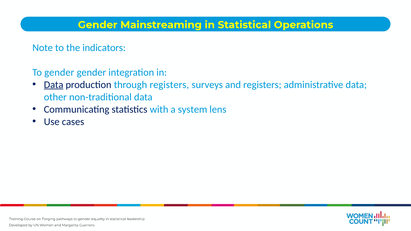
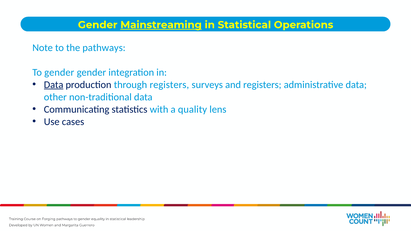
Mainstreaming underline: none -> present
the indicators: indicators -> pathways
system: system -> quality
